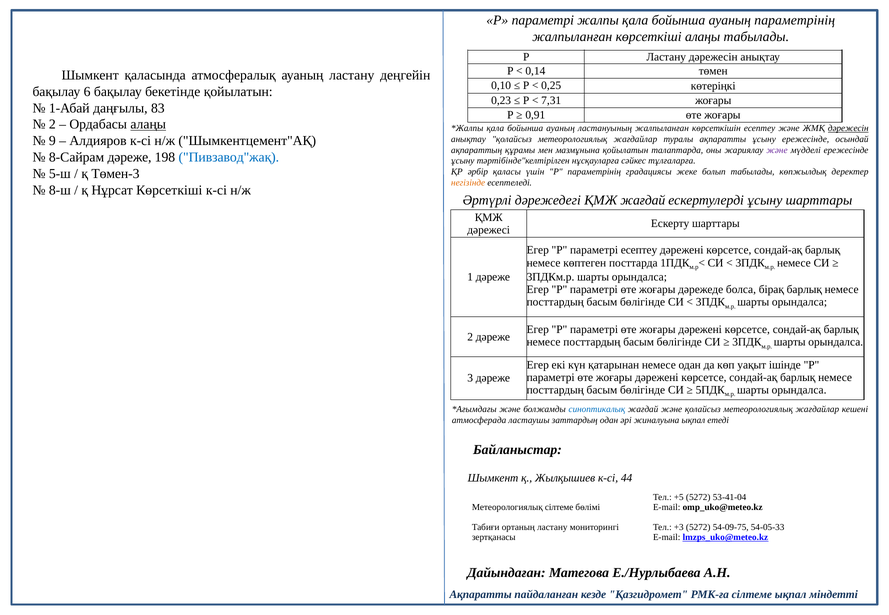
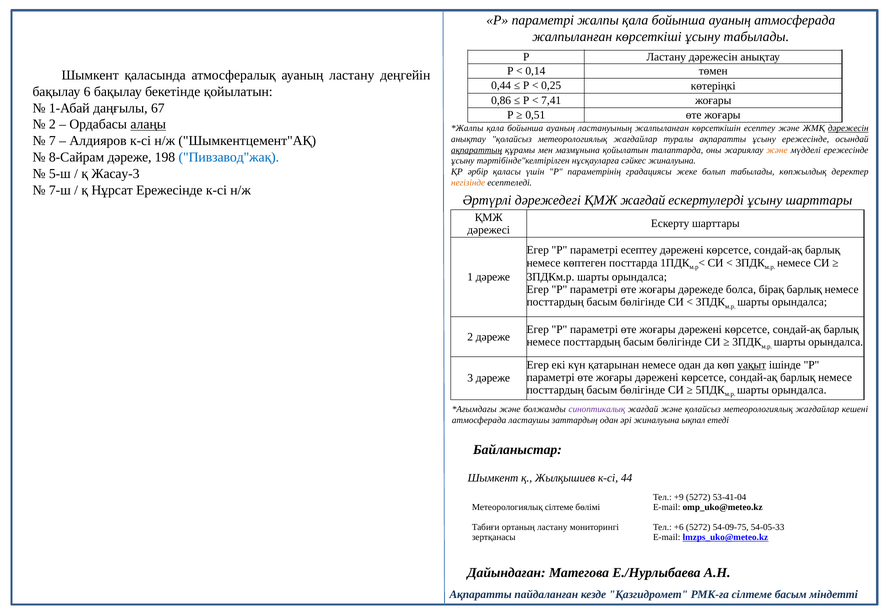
ауаның параметрінің: параметрінің -> атмосферада
көрсеткіші алаңы: алаңы -> ұсыну
0,10: 0,10 -> 0,44
0,23: 0,23 -> 0,86
7,31: 7,31 -> 7,41
83: 83 -> 67
0,91: 0,91 -> 0,51
9: 9 -> 7
ақпараттың underline: none -> present
және at (777, 150) colour: purple -> orange
сәйкес тұлғаларға: тұлғаларға -> жиналуына
Төмен-3: Төмен-3 -> Жасау-3
8-ш: 8-ш -> 7-ш
Нұрсат Көрсеткіші: Көрсеткіші -> Ережесінде
уақыт underline: none -> present
синоптикалық colour: blue -> purple
+5: +5 -> +9
+3: +3 -> +6
сілтеме ықпал: ықпал -> басым
